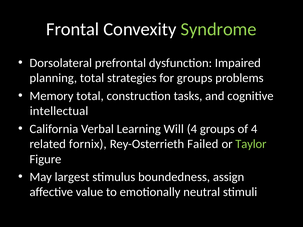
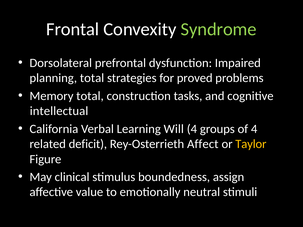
for groups: groups -> proved
fornix: fornix -> deficit
Failed: Failed -> Affect
Taylor colour: light green -> yellow
largest: largest -> clinical
